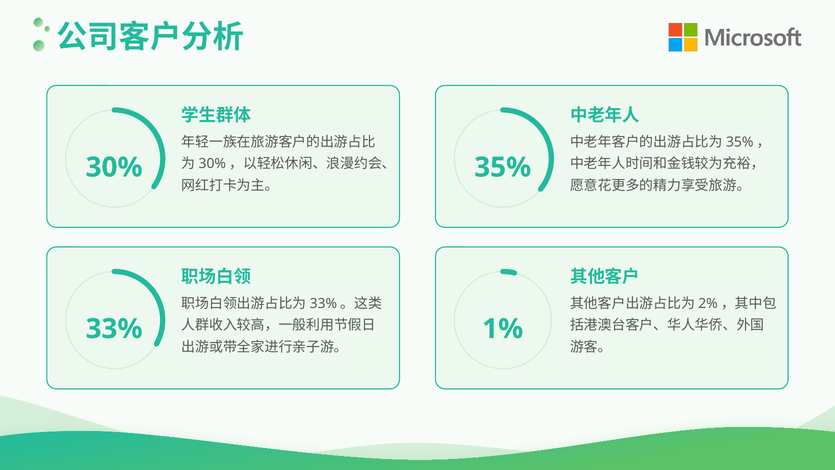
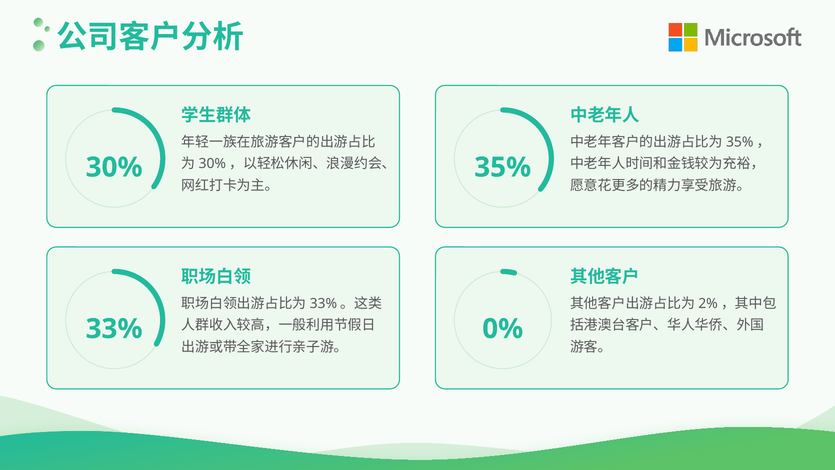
1%: 1% -> 0%
